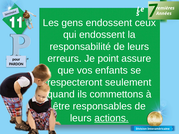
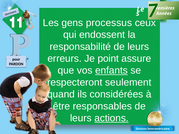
gens endossent: endossent -> processus
enfants underline: none -> present
commettons: commettons -> considérées
